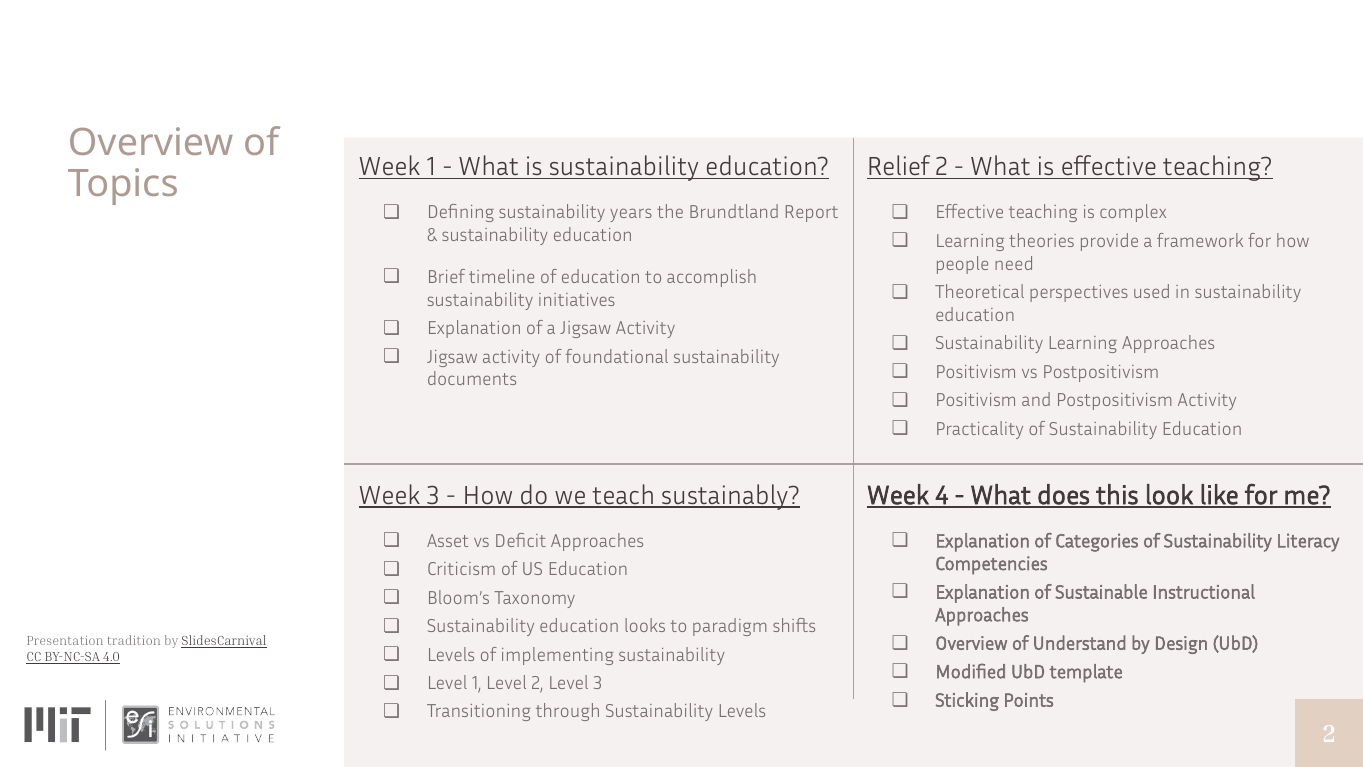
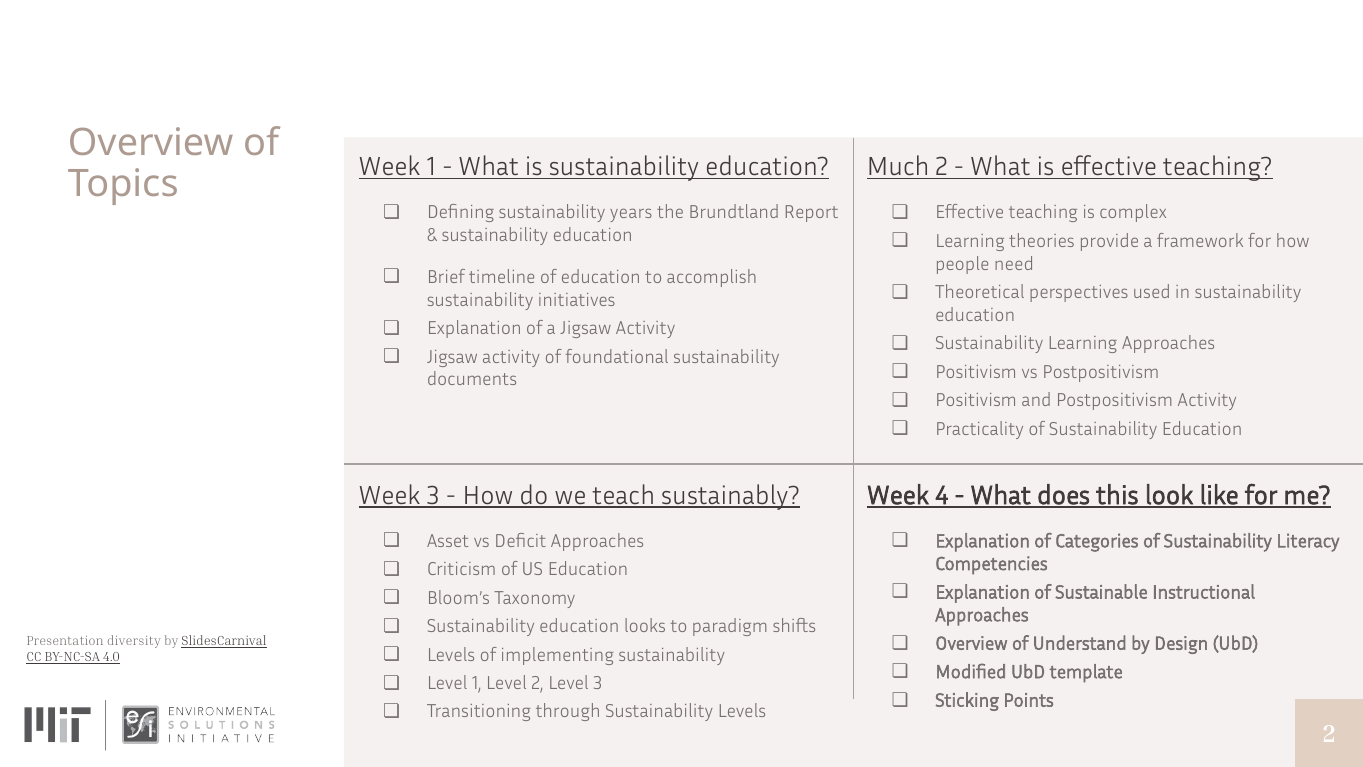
Relief: Relief -> Much
tradition: tradition -> diversity
